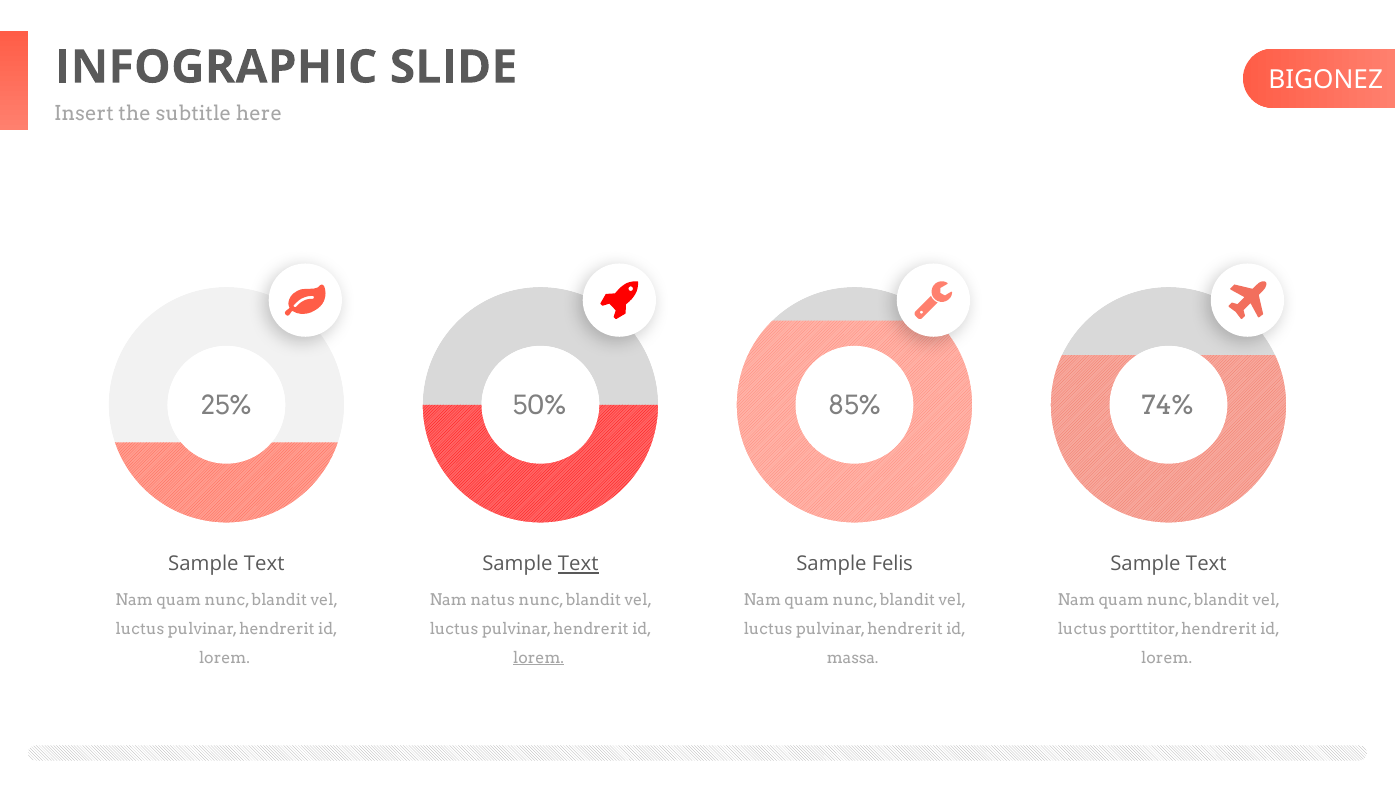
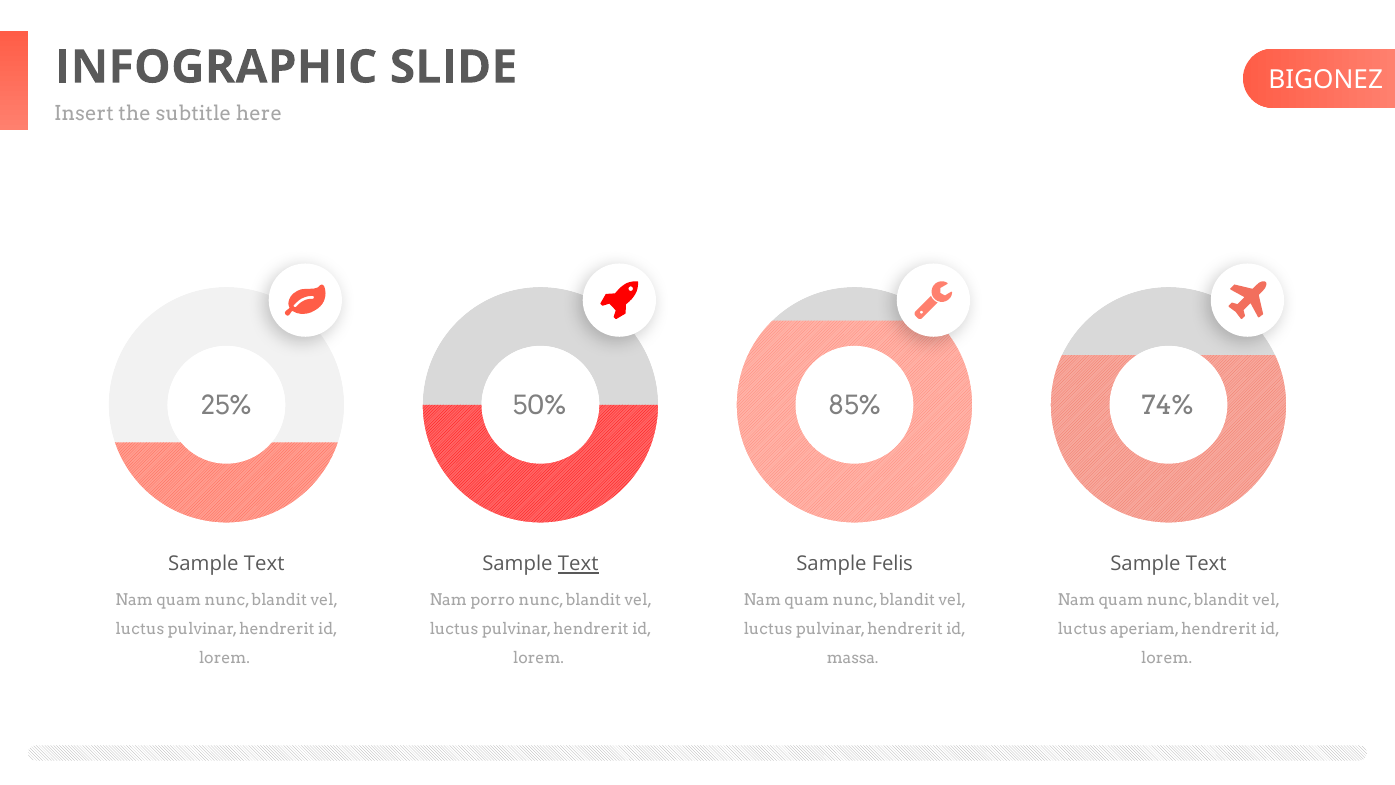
natus: natus -> porro
porttitor: porttitor -> aperiam
lorem at (539, 658) underline: present -> none
